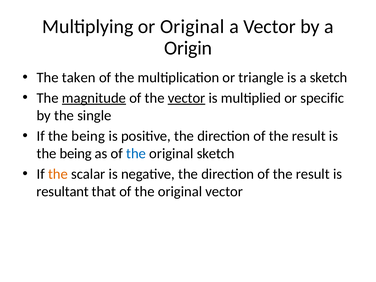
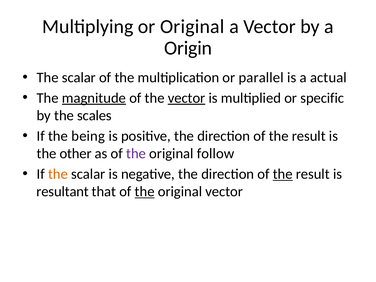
taken at (79, 77): taken -> scalar
triangle: triangle -> parallel
a sketch: sketch -> actual
single: single -> scales
being at (76, 154): being -> other
the at (136, 154) colour: blue -> purple
original sketch: sketch -> follow
the at (283, 174) underline: none -> present
the at (145, 192) underline: none -> present
